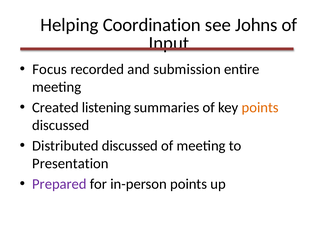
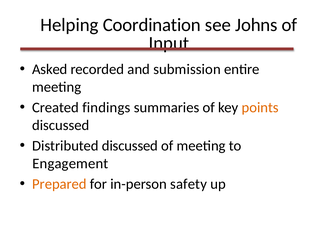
Focus: Focus -> Asked
listening: listening -> findings
Presentation: Presentation -> Engagement
Prepared colour: purple -> orange
in-person points: points -> safety
